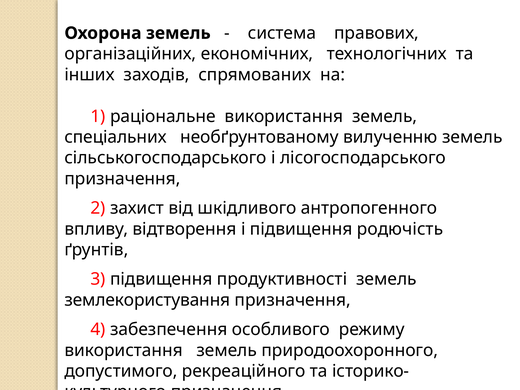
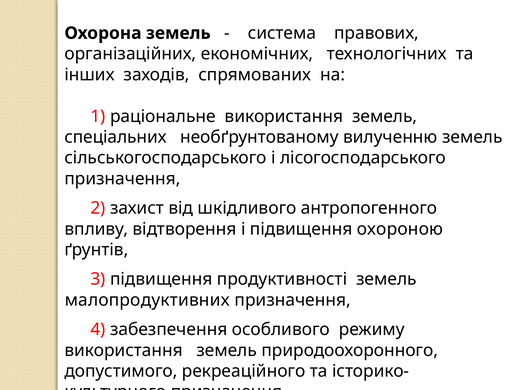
родючість: родючість -> охороною
землекористування: землекористування -> малопродуктивних
